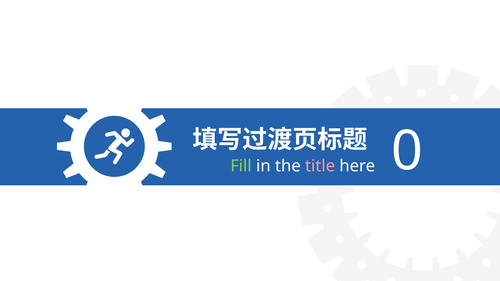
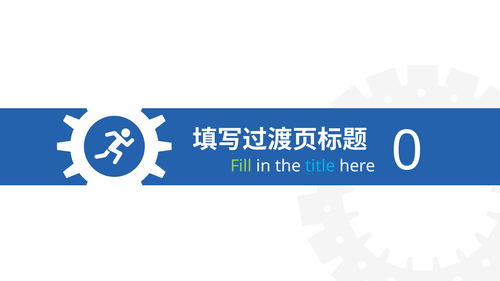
title colour: pink -> light blue
